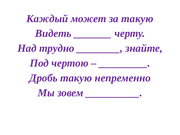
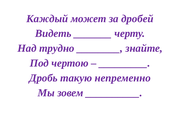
за такую: такую -> дробей
